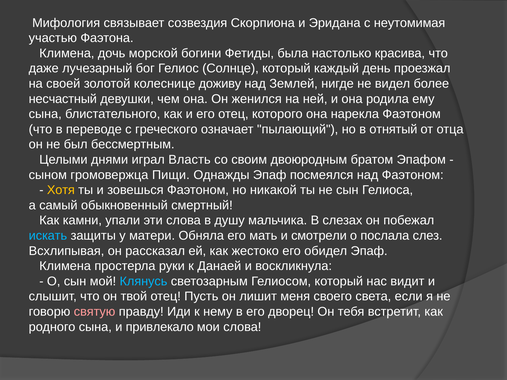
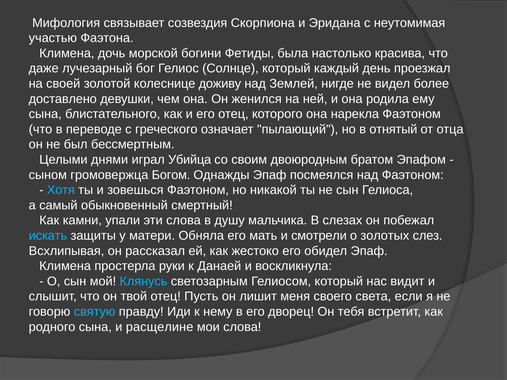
несчастный: несчастный -> доставлено
Власть: Власть -> Убийца
Пищи: Пищи -> Богом
Хотя colour: yellow -> light blue
послала: послала -> золотых
святую colour: pink -> light blue
привлекало: привлекало -> расщелине
